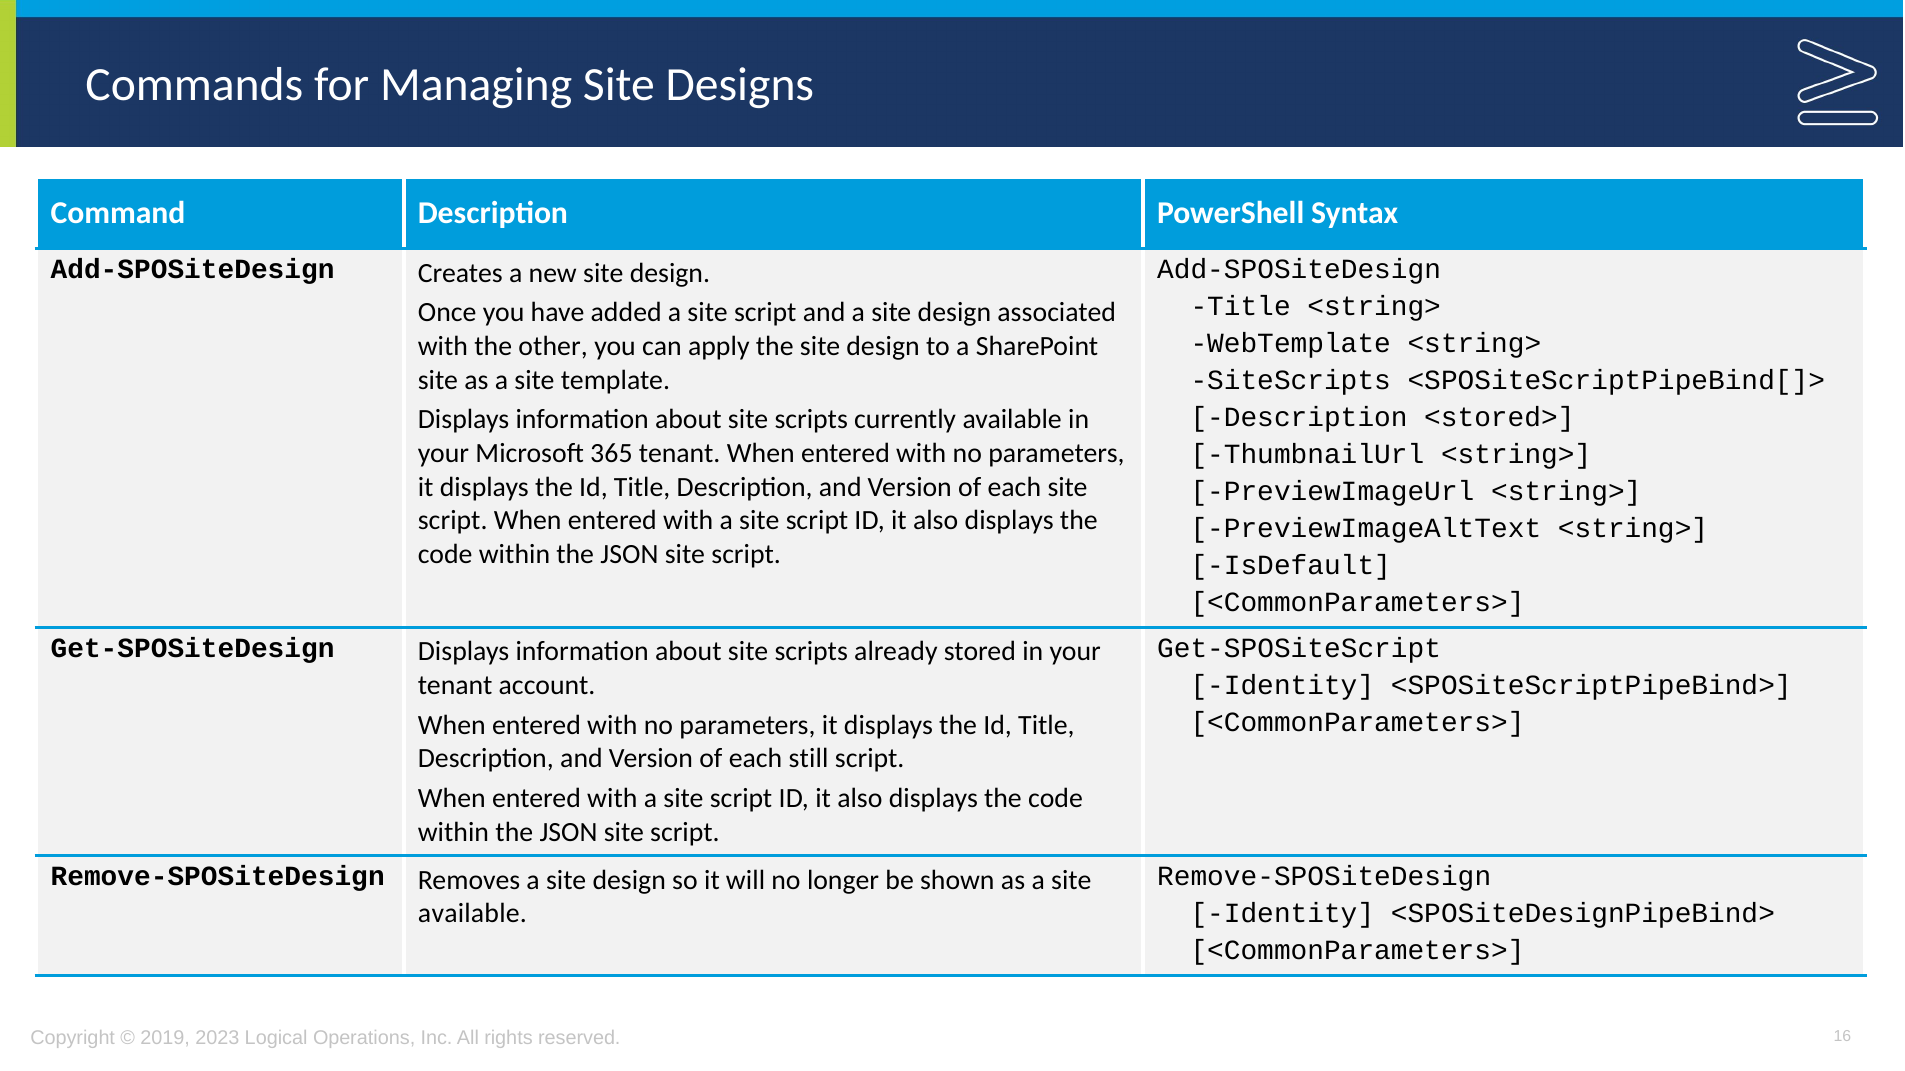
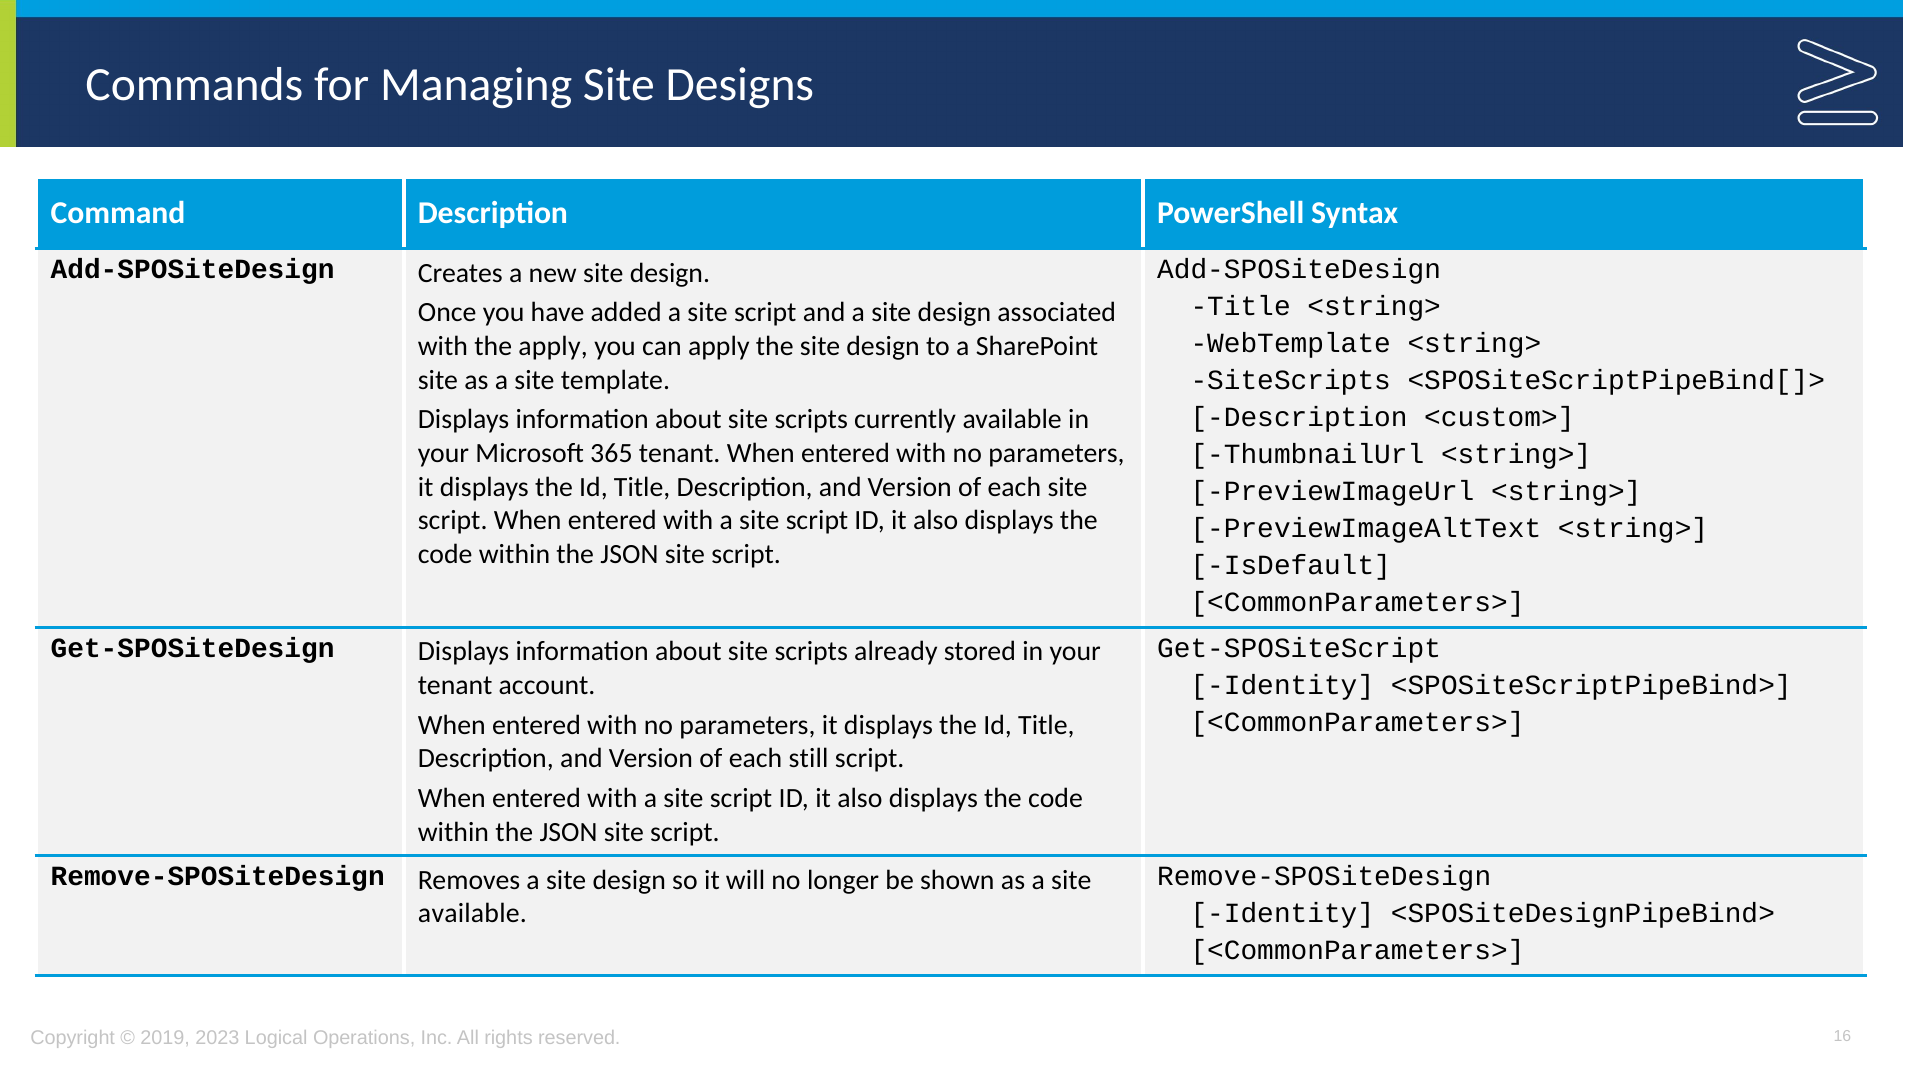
the other: other -> apply
<stored>: <stored> -> <custom>
